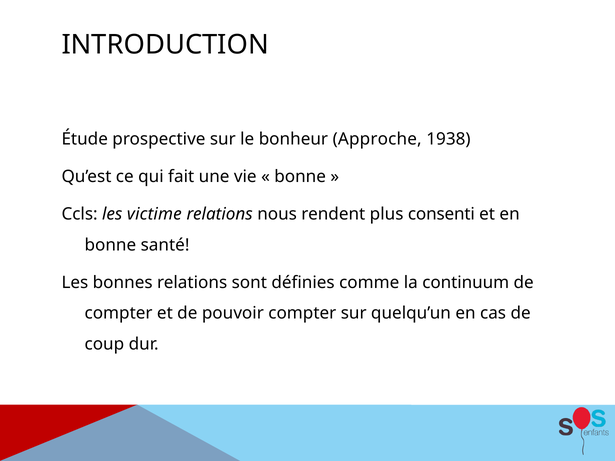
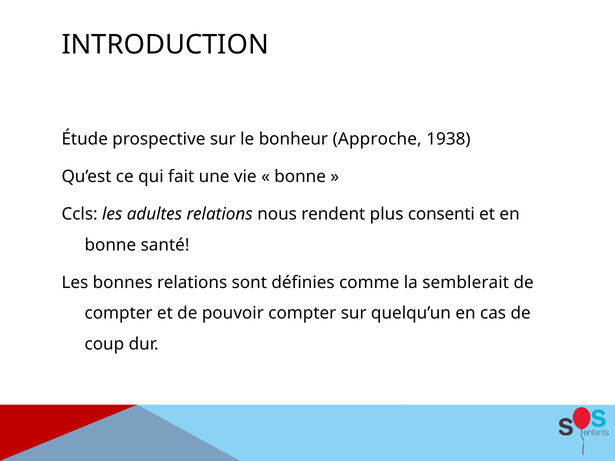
victime: victime -> adultes
continuum: continuum -> semblerait
